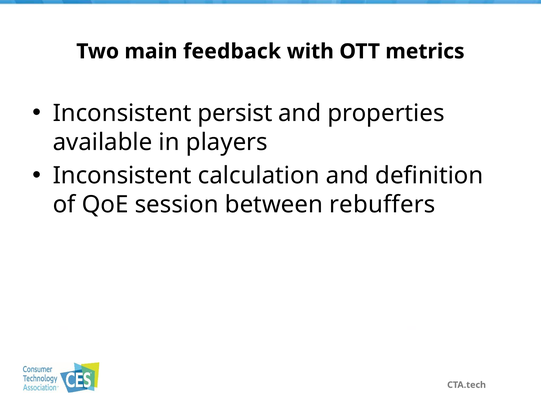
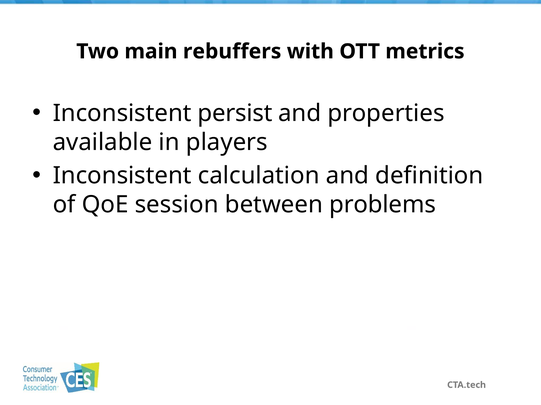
feedback: feedback -> rebuffers
rebuffers: rebuffers -> problems
